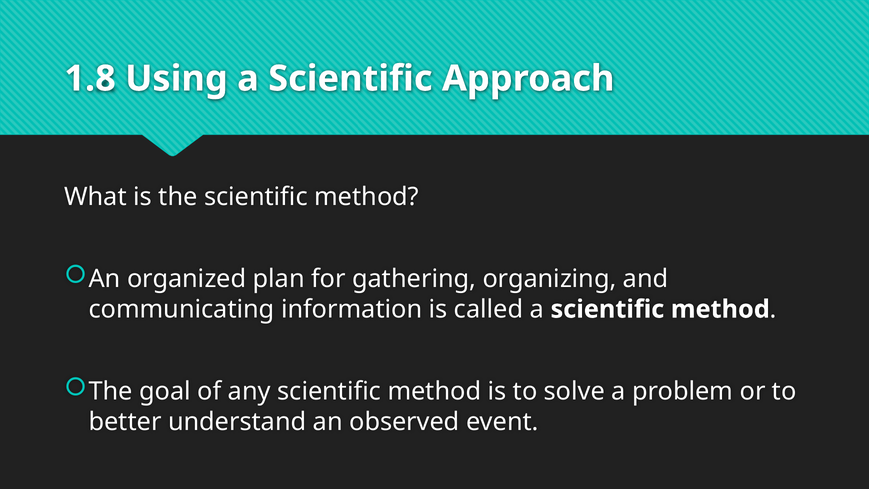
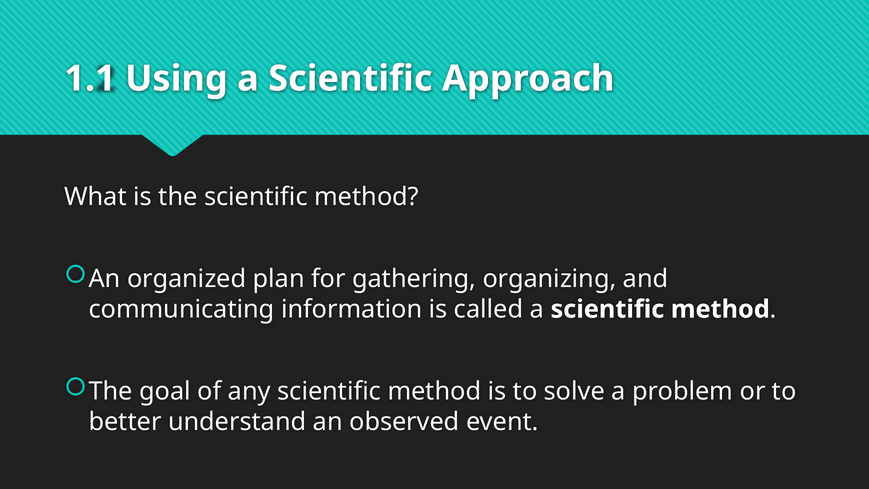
1.8: 1.8 -> 1.1
